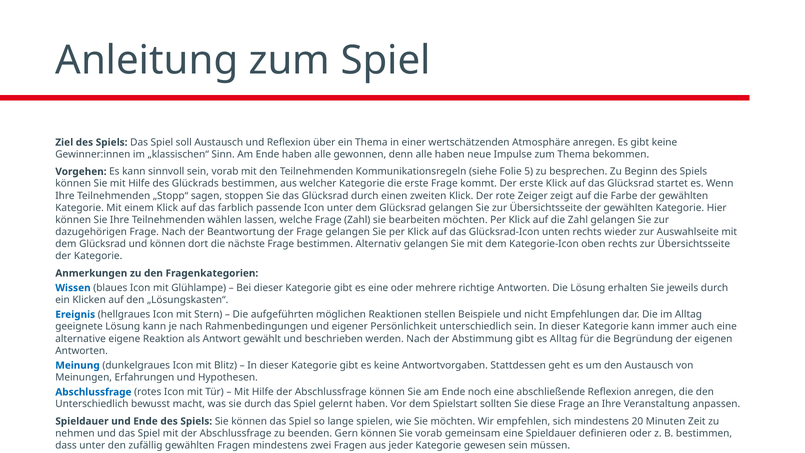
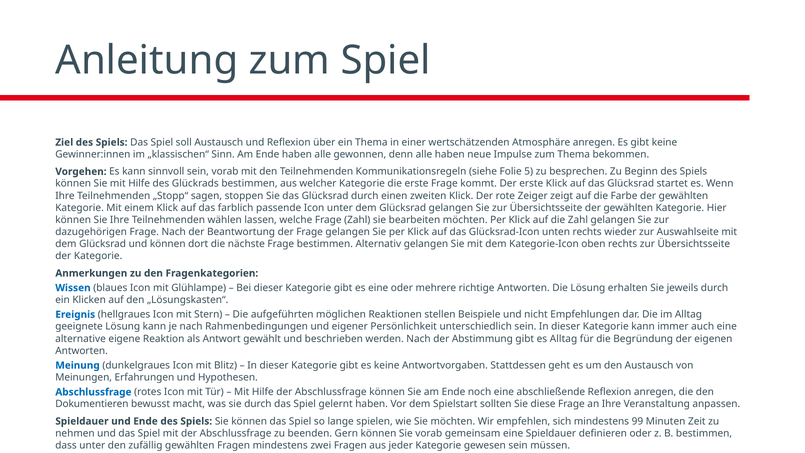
Unterschiedlich at (92, 404): Unterschiedlich -> Dokumentieren
20: 20 -> 99
